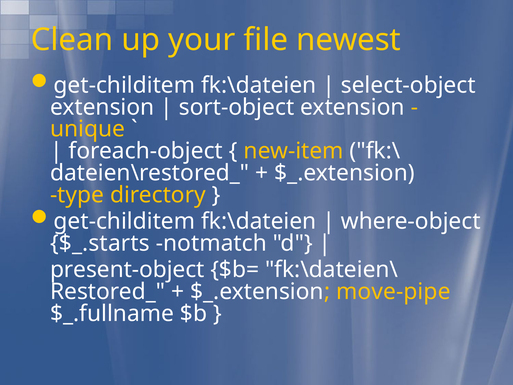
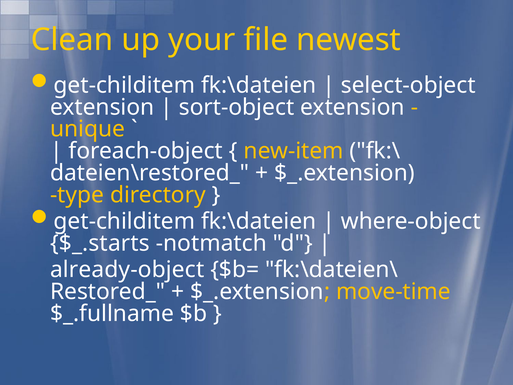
present-object: present-object -> already-object
move-pipe: move-pipe -> move-time
